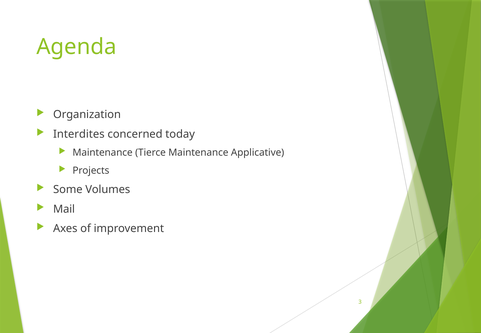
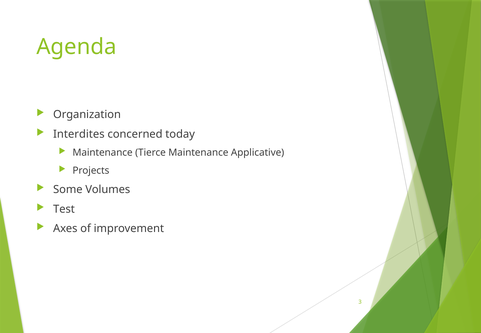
Mail: Mail -> Test
